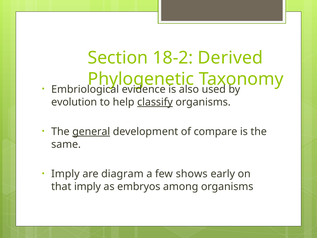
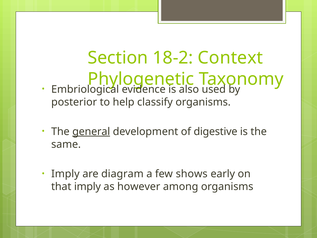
Derived: Derived -> Context
evolution: evolution -> posterior
classify underline: present -> none
compare: compare -> digestive
embryos: embryos -> however
